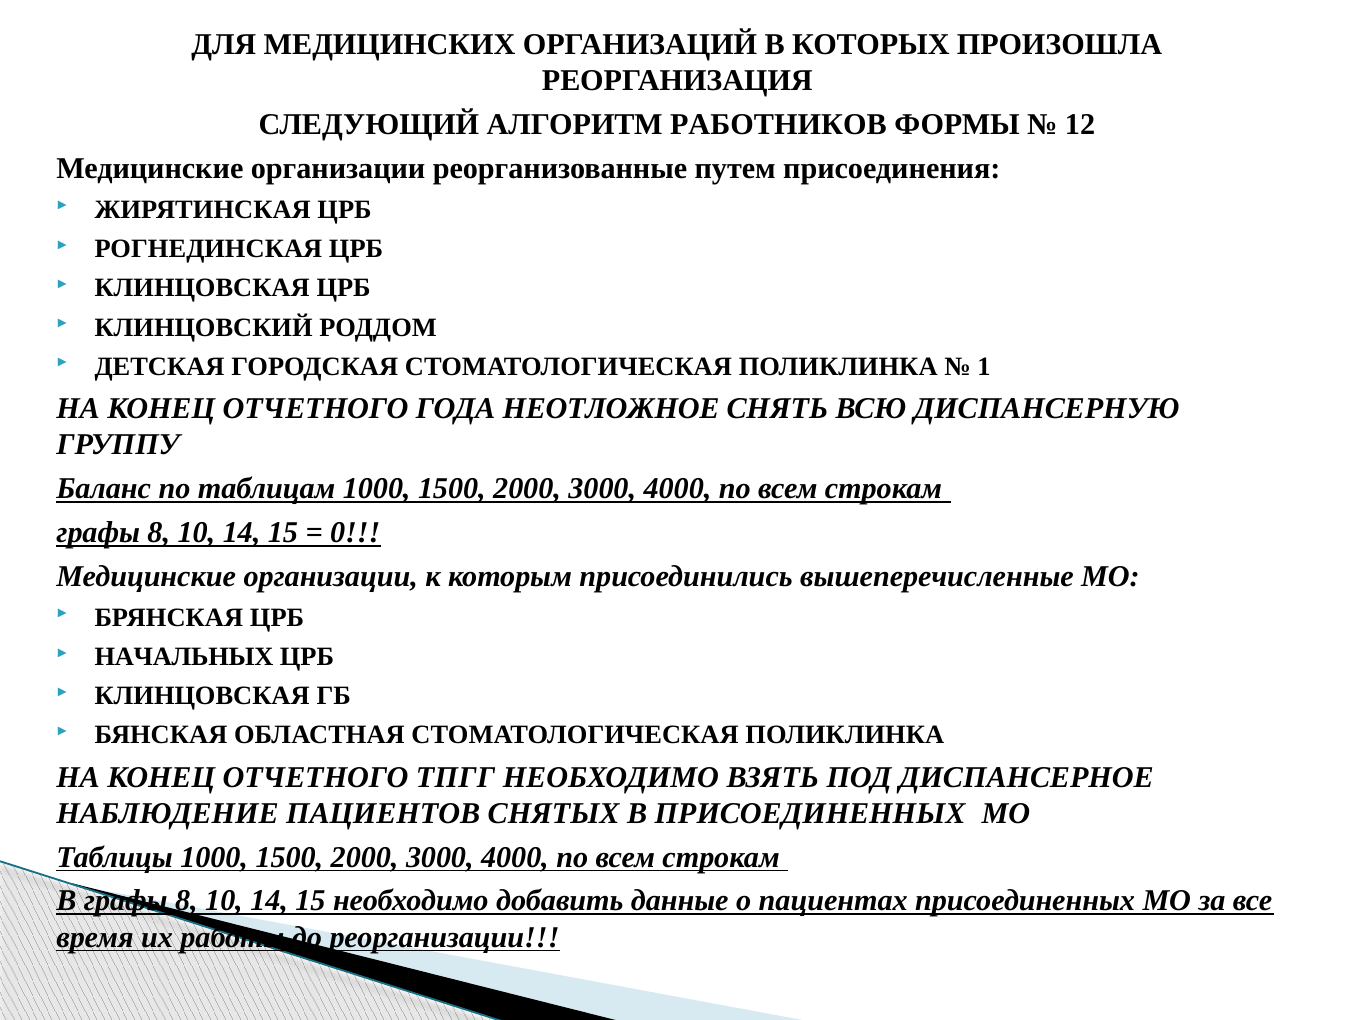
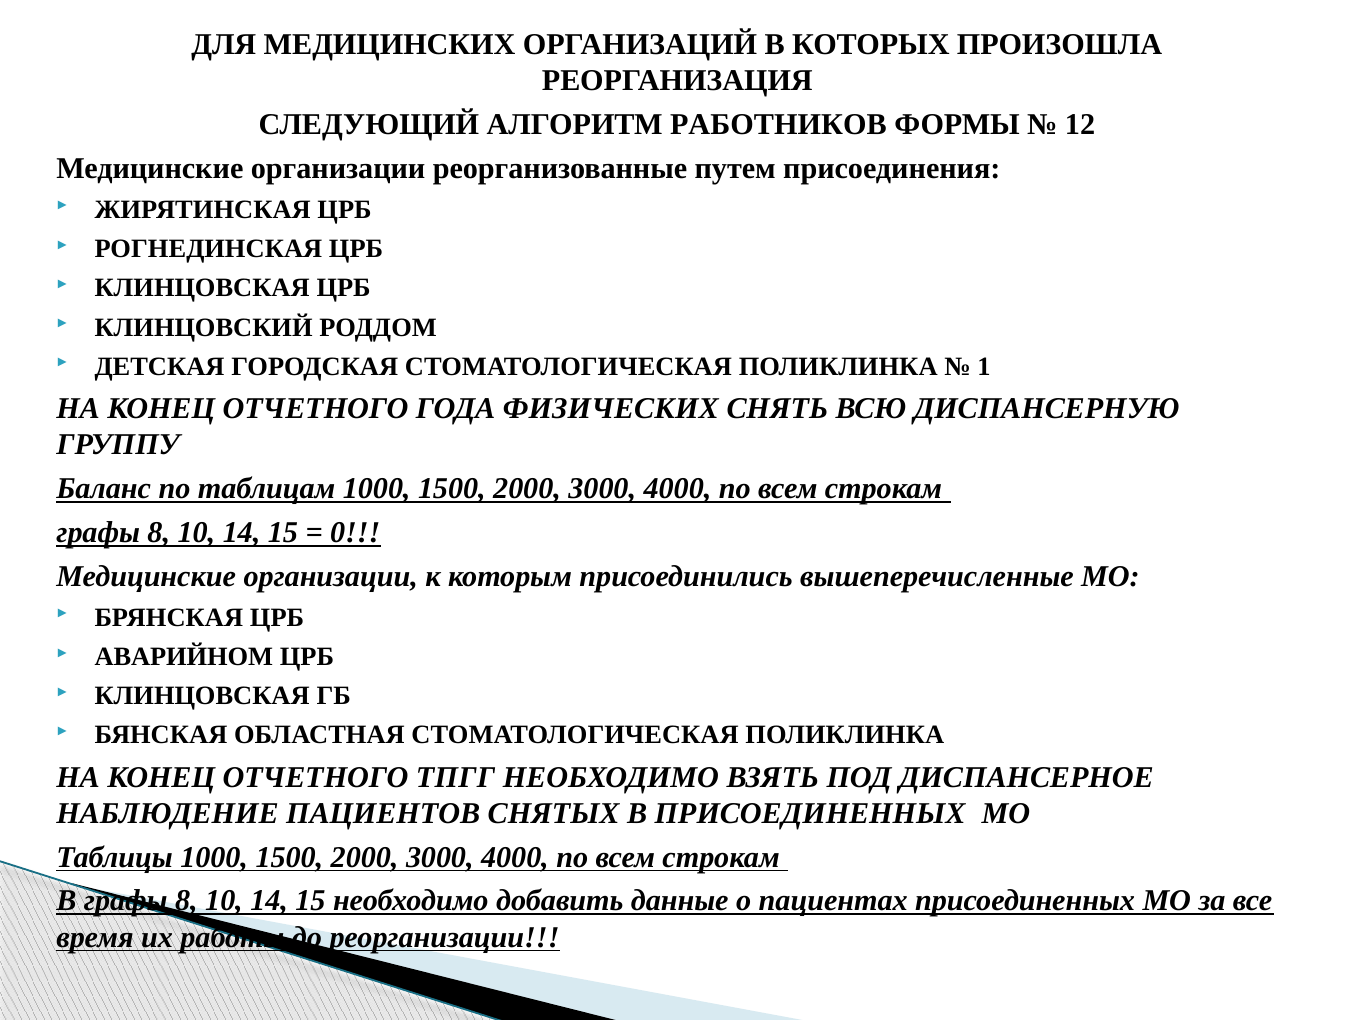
НЕОТЛОЖНОЕ: НЕОТЛОЖНОЕ -> ФИЗИЧЕСКИХ
НАЧАЛЬНЫХ: НАЧАЛЬНЫХ -> АВАРИЙНОМ
